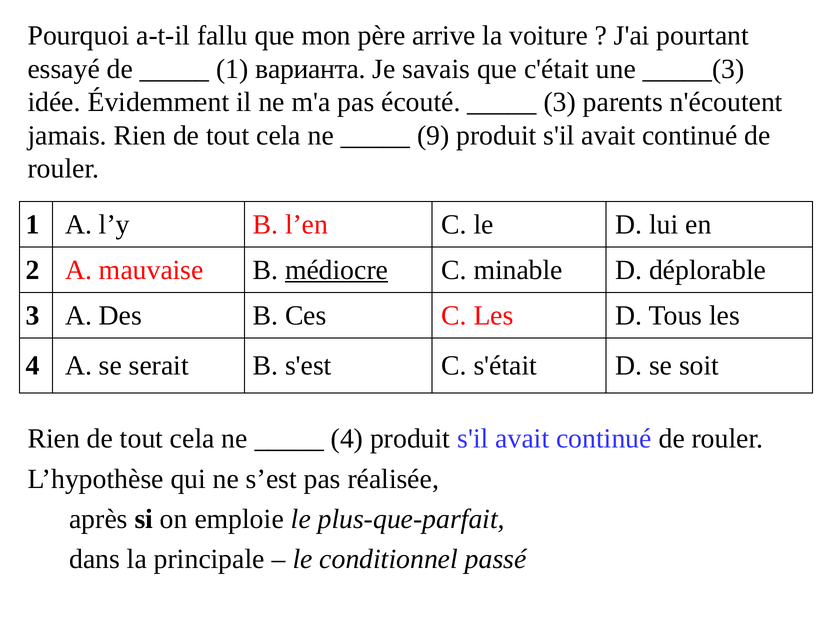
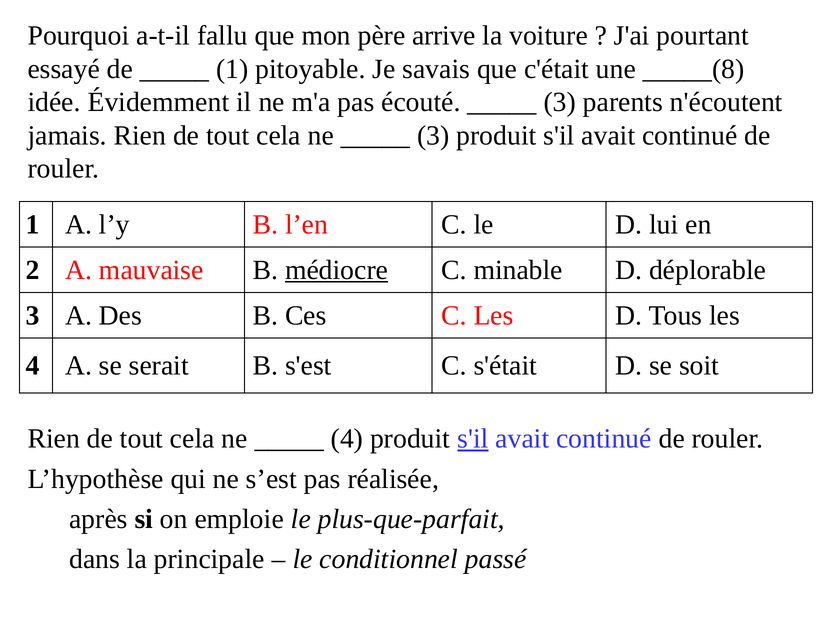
варианта: варианта -> pitoyable
_____(3: _____(3 -> _____(8
9 at (433, 135): 9 -> 3
s'il at (473, 439) underline: none -> present
